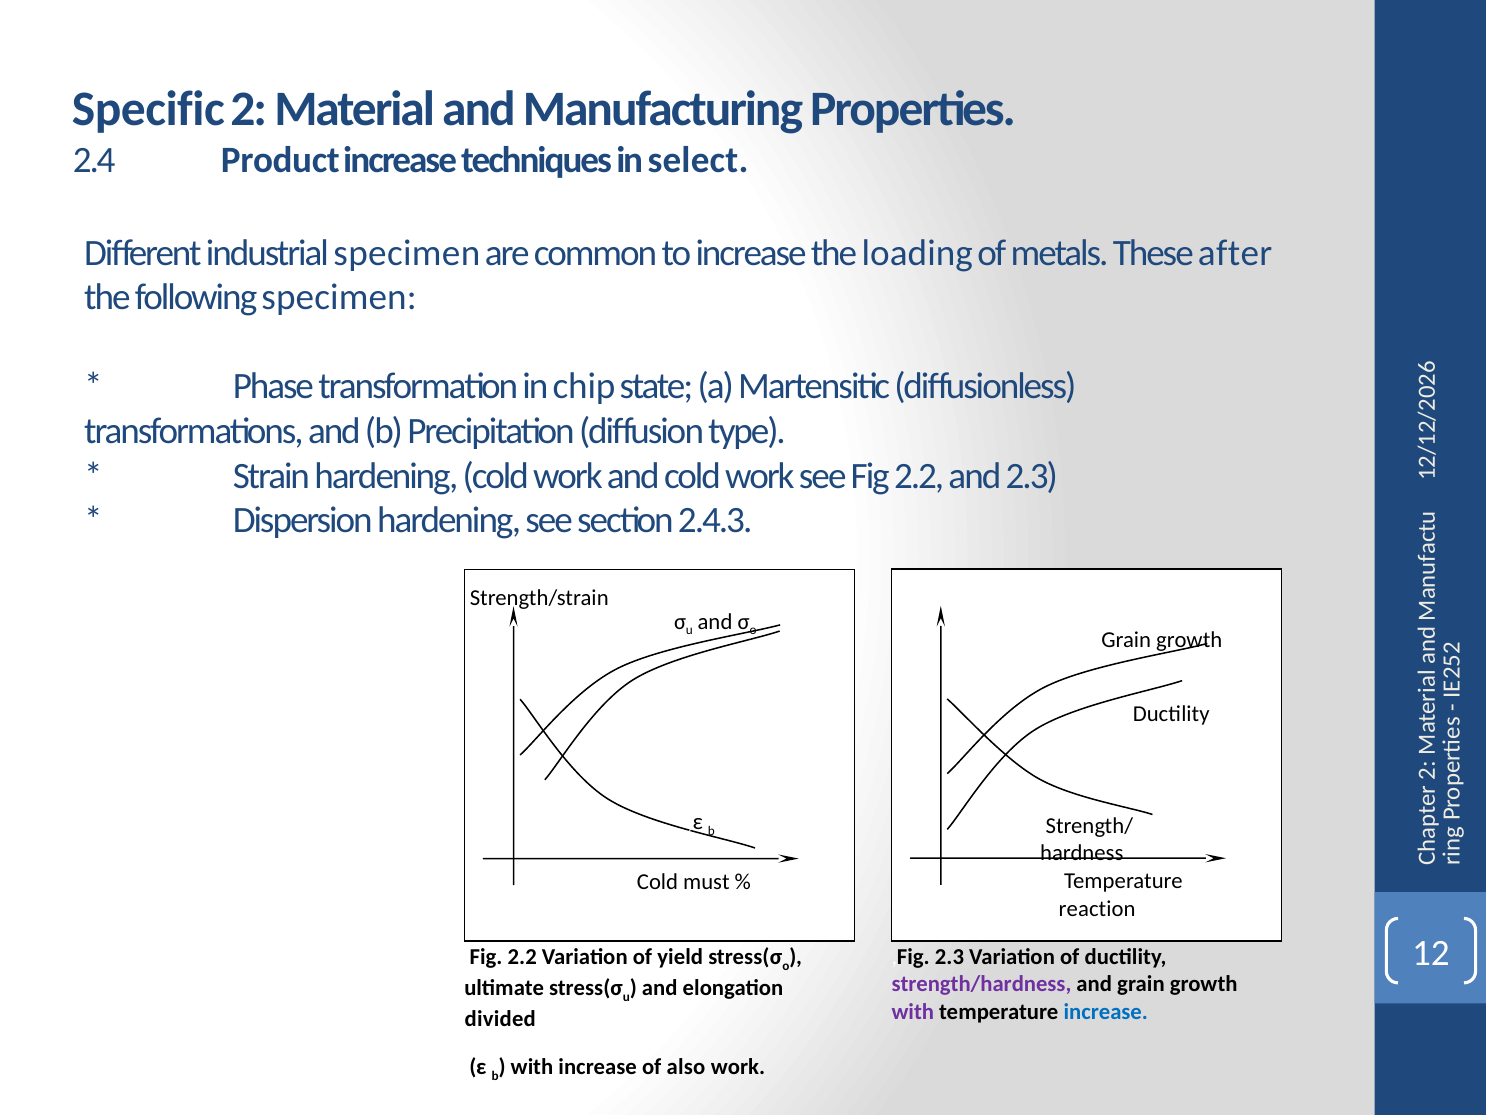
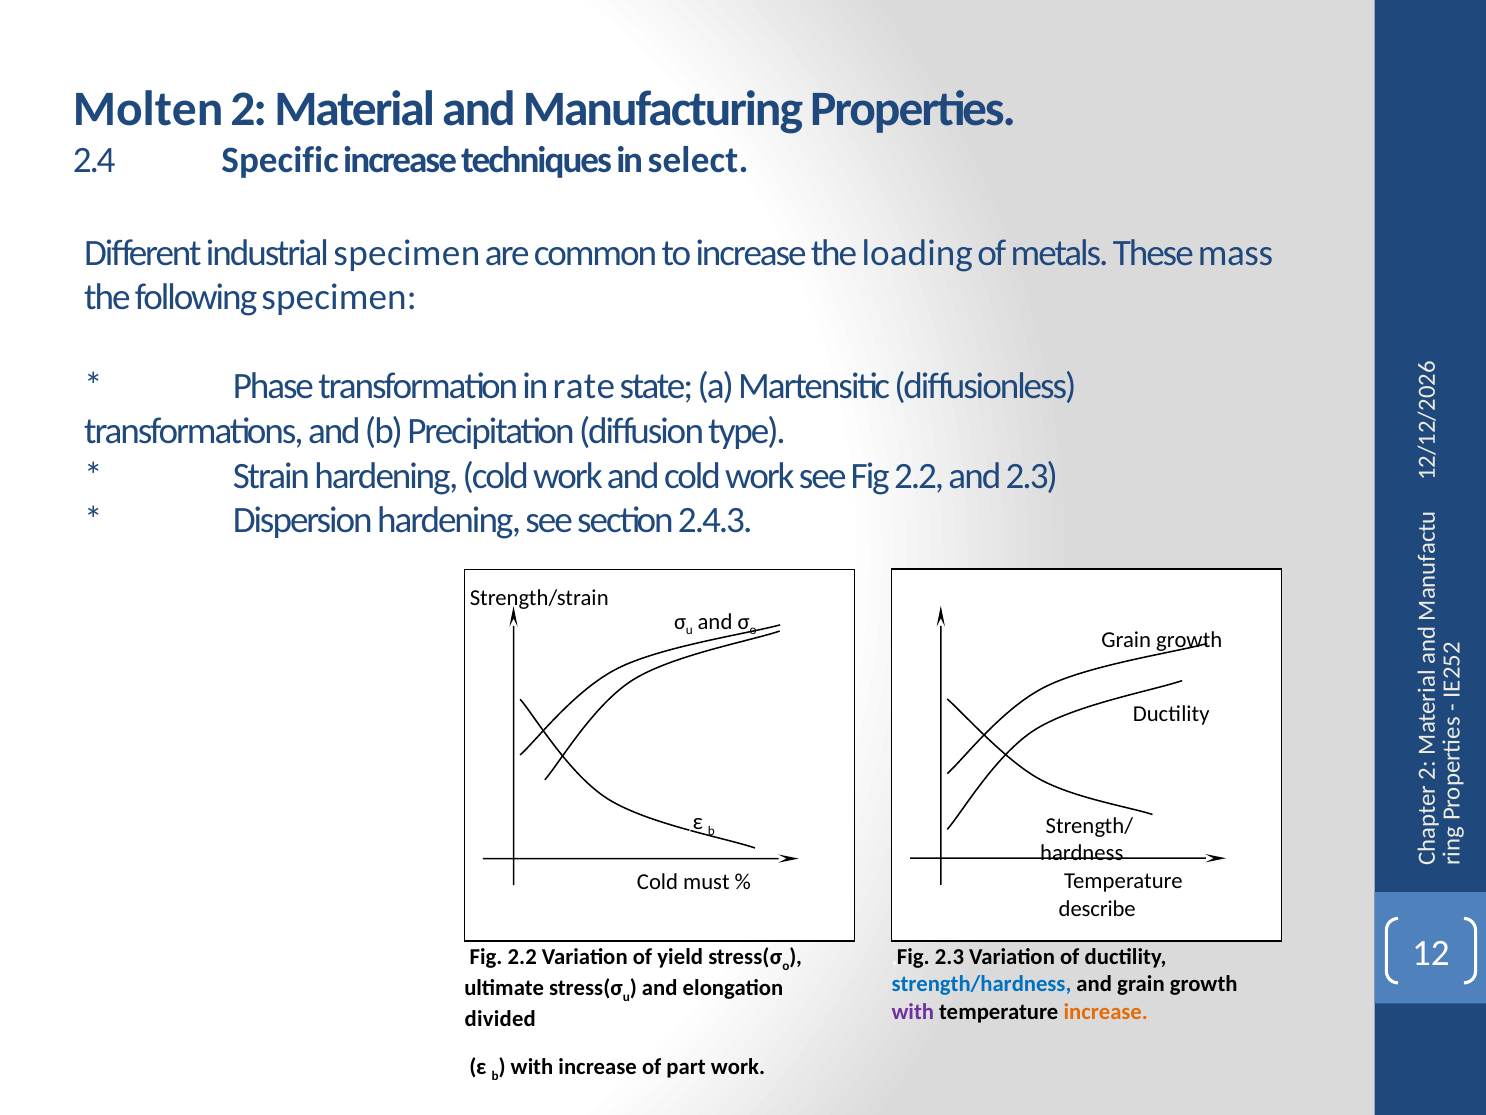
Specific: Specific -> Molten
Product: Product -> Specific
after: after -> mass
chip: chip -> rate
reaction: reaction -> describe
strength/hardness colour: purple -> blue
increase at (1106, 1011) colour: blue -> orange
also: also -> part
